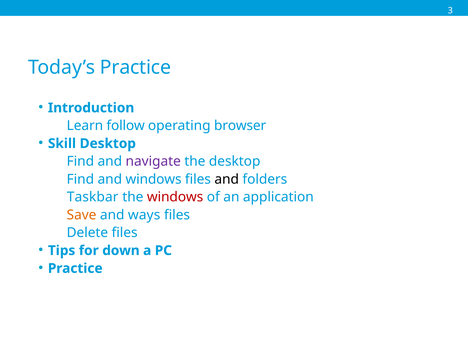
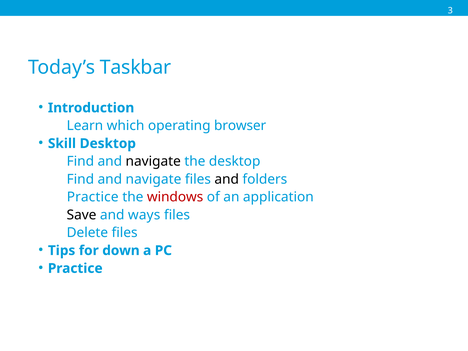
Today’s Practice: Practice -> Taskbar
follow: follow -> which
navigate at (153, 161) colour: purple -> black
windows at (154, 179): windows -> navigate
Taskbar at (93, 197): Taskbar -> Practice
Save colour: orange -> black
